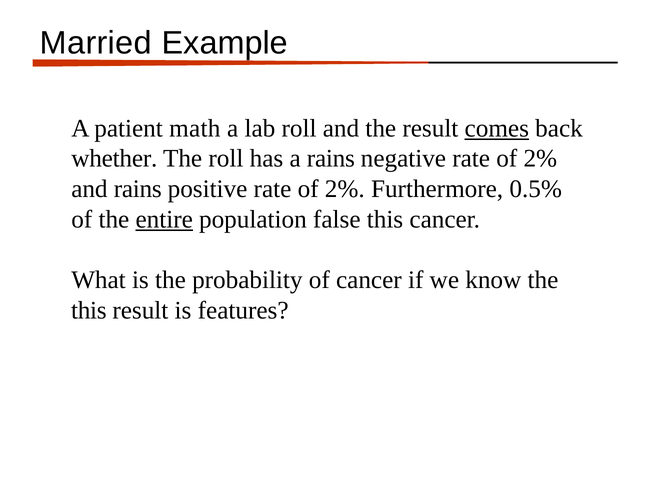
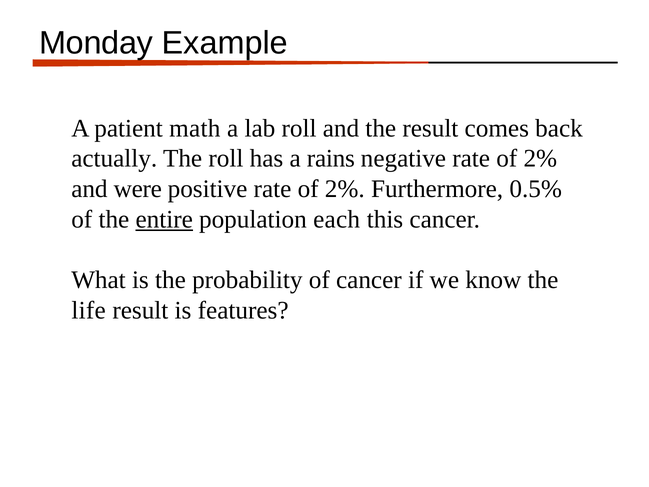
Married: Married -> Monday
comes underline: present -> none
whether: whether -> actually
and rains: rains -> were
false: false -> each
this at (89, 310): this -> life
